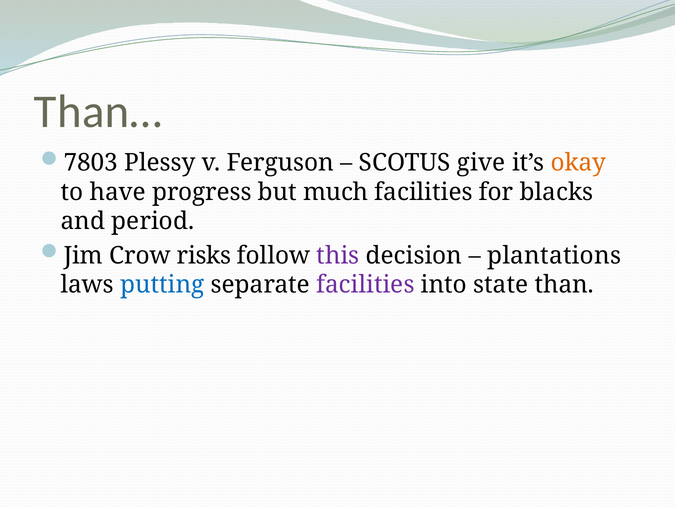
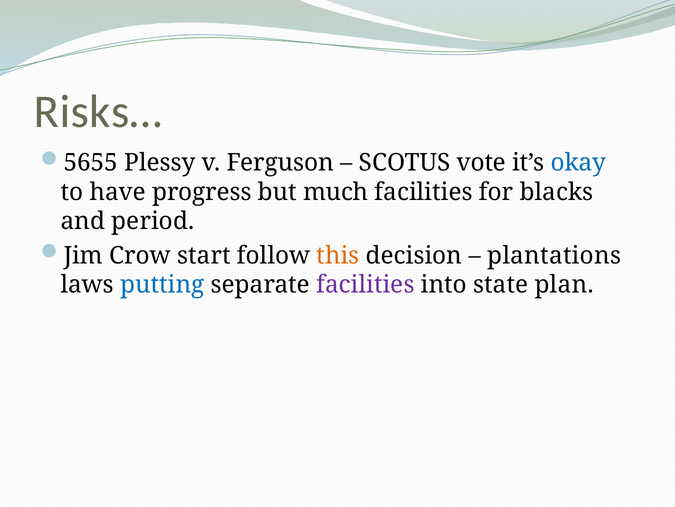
Than…: Than… -> Risks…
7803: 7803 -> 5655
give: give -> vote
okay colour: orange -> blue
risks: risks -> start
this colour: purple -> orange
than: than -> plan
